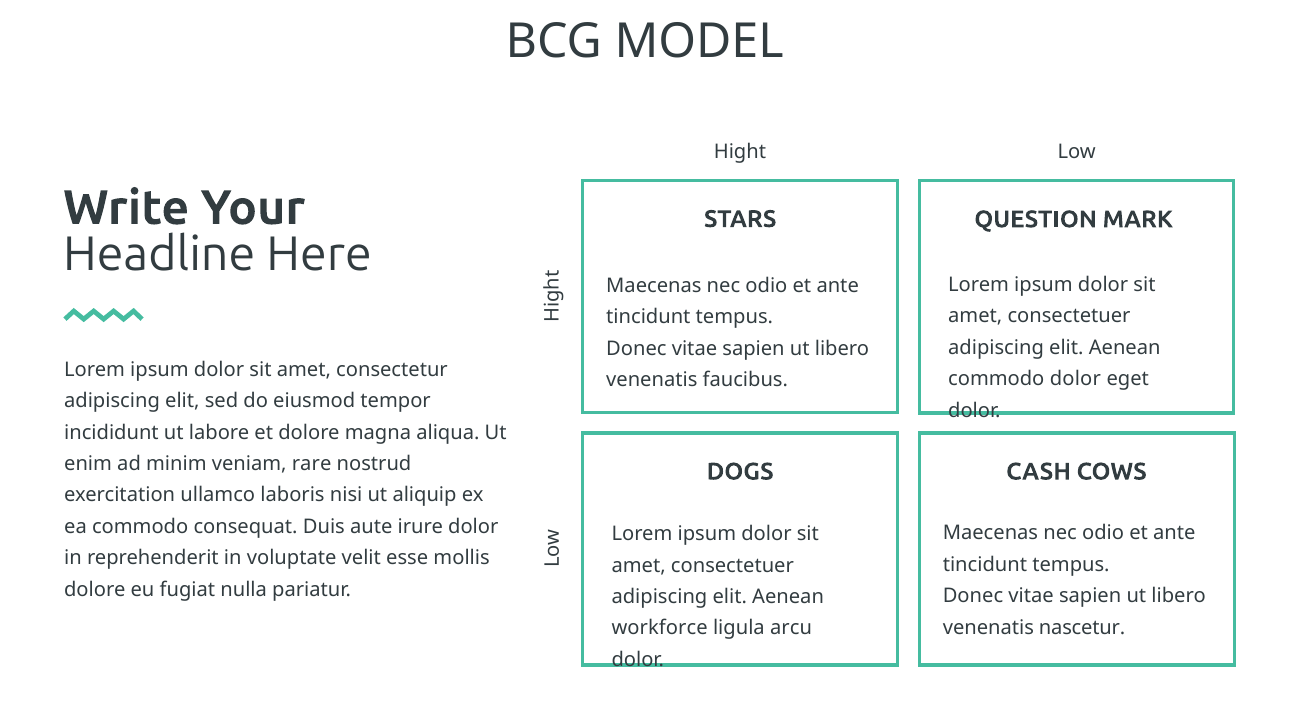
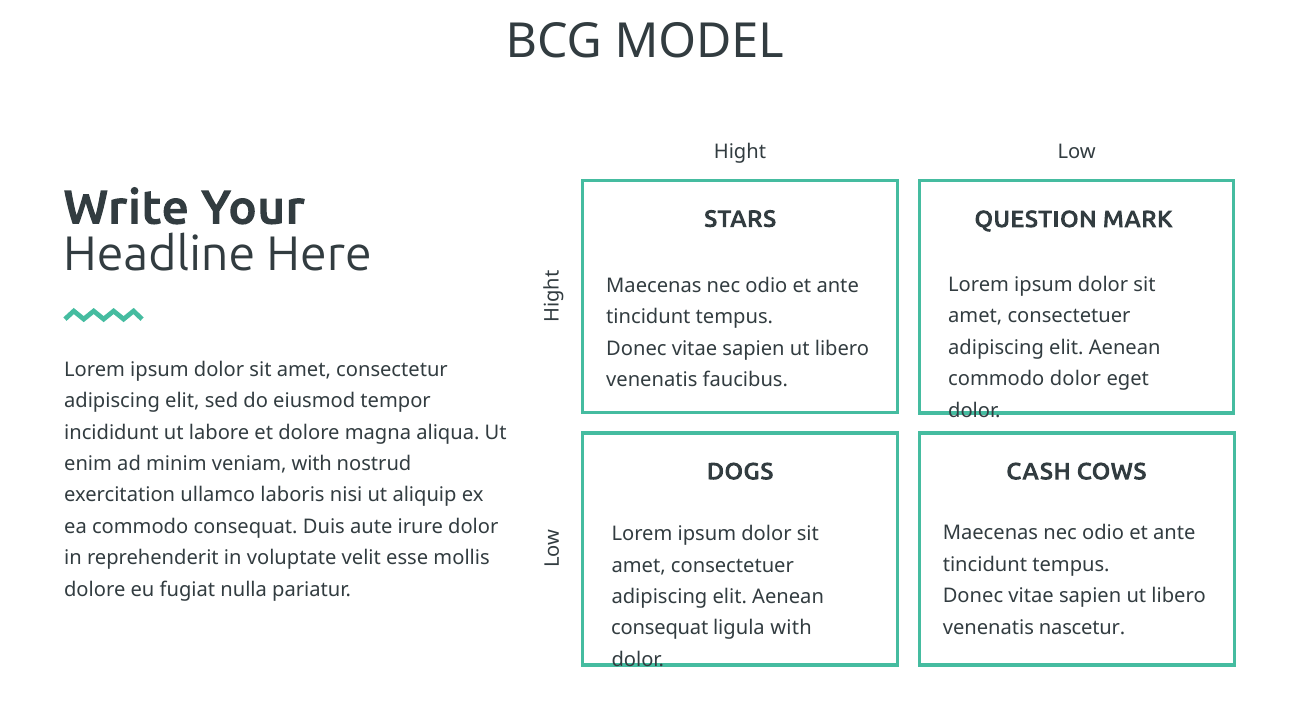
veniam rare: rare -> with
workforce at (660, 629): workforce -> consequat
ligula arcu: arcu -> with
